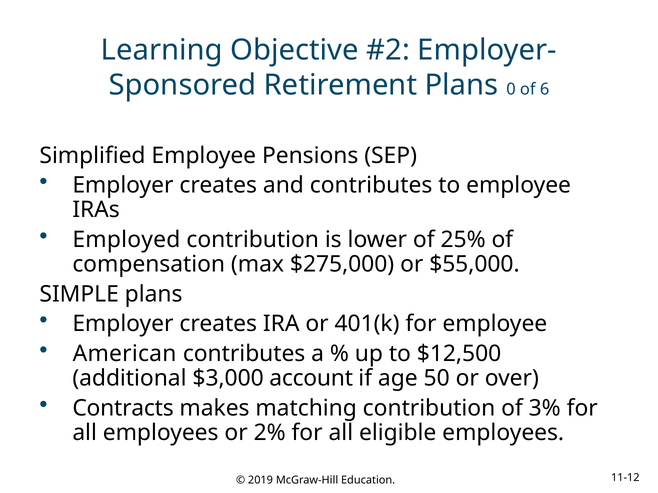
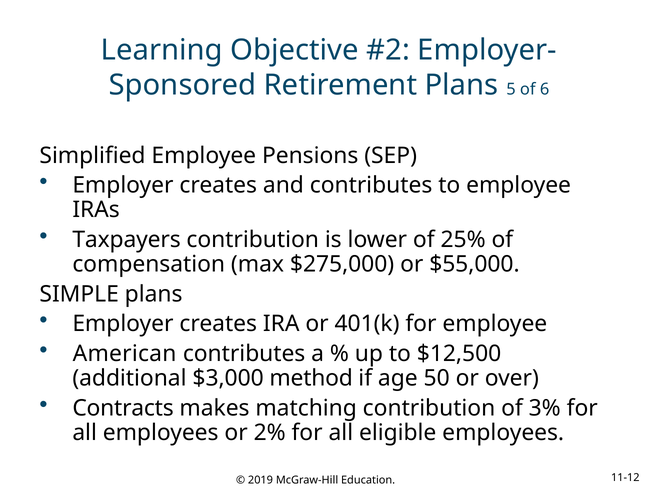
0: 0 -> 5
Employed: Employed -> Taxpayers
account: account -> method
